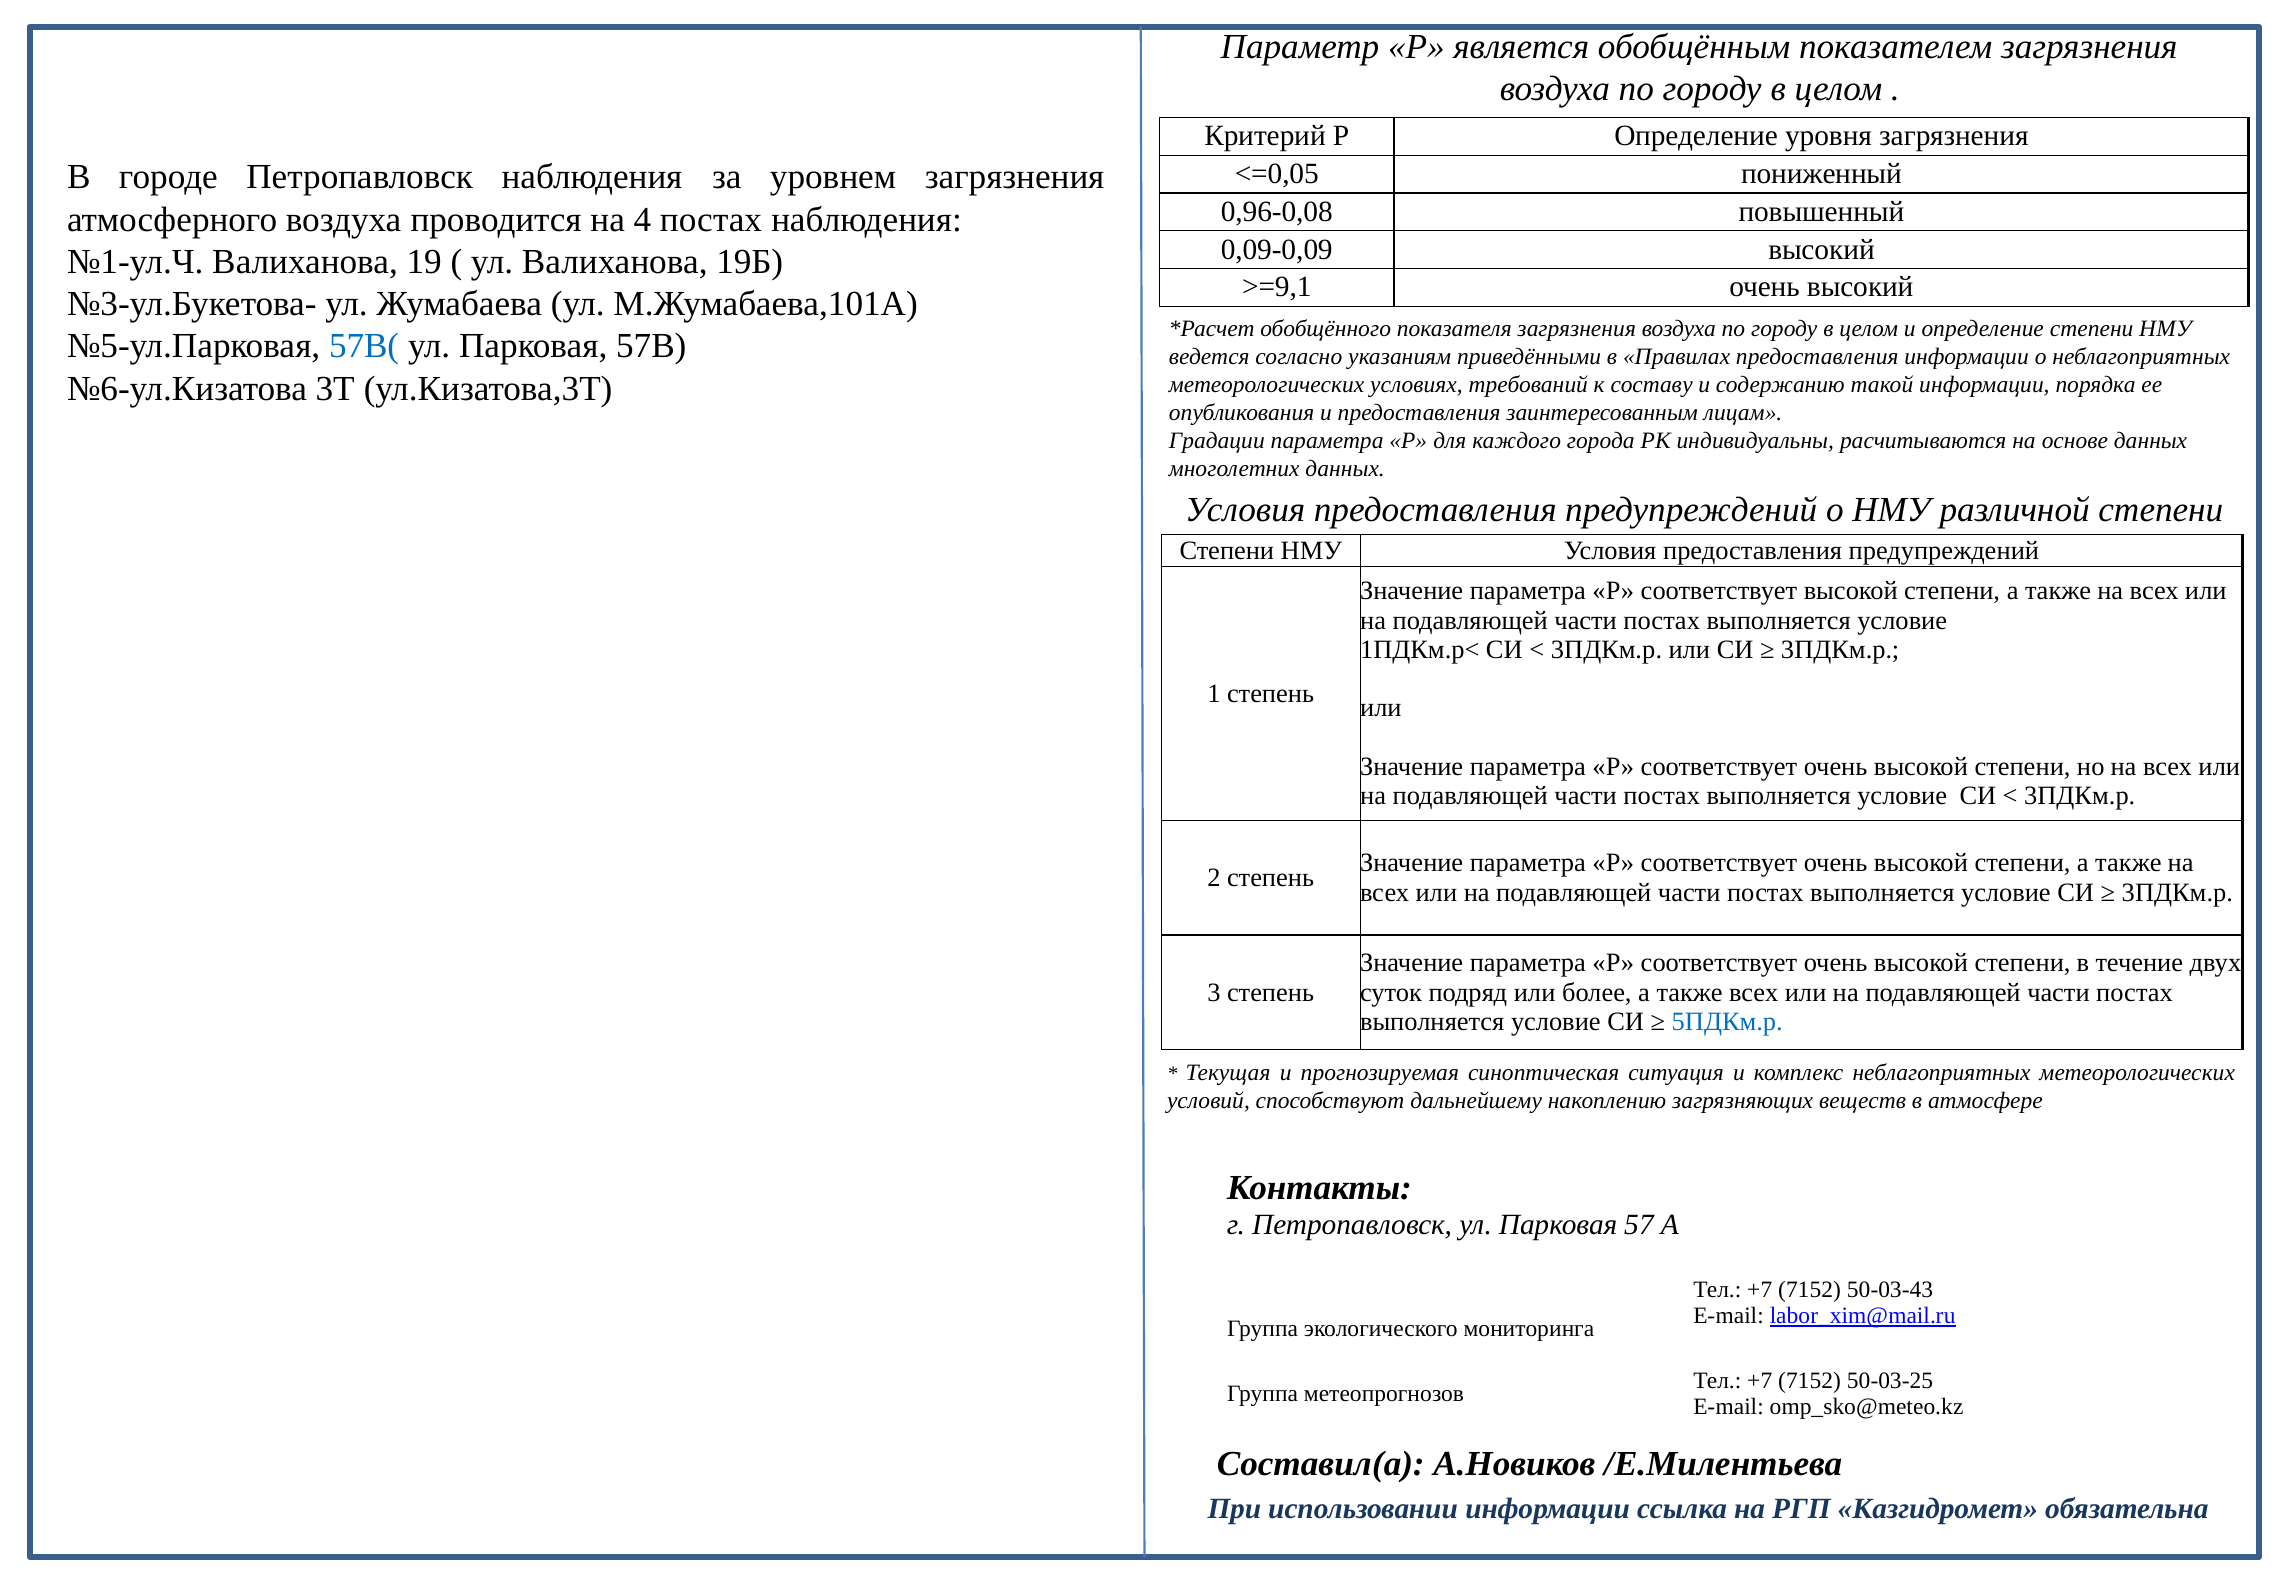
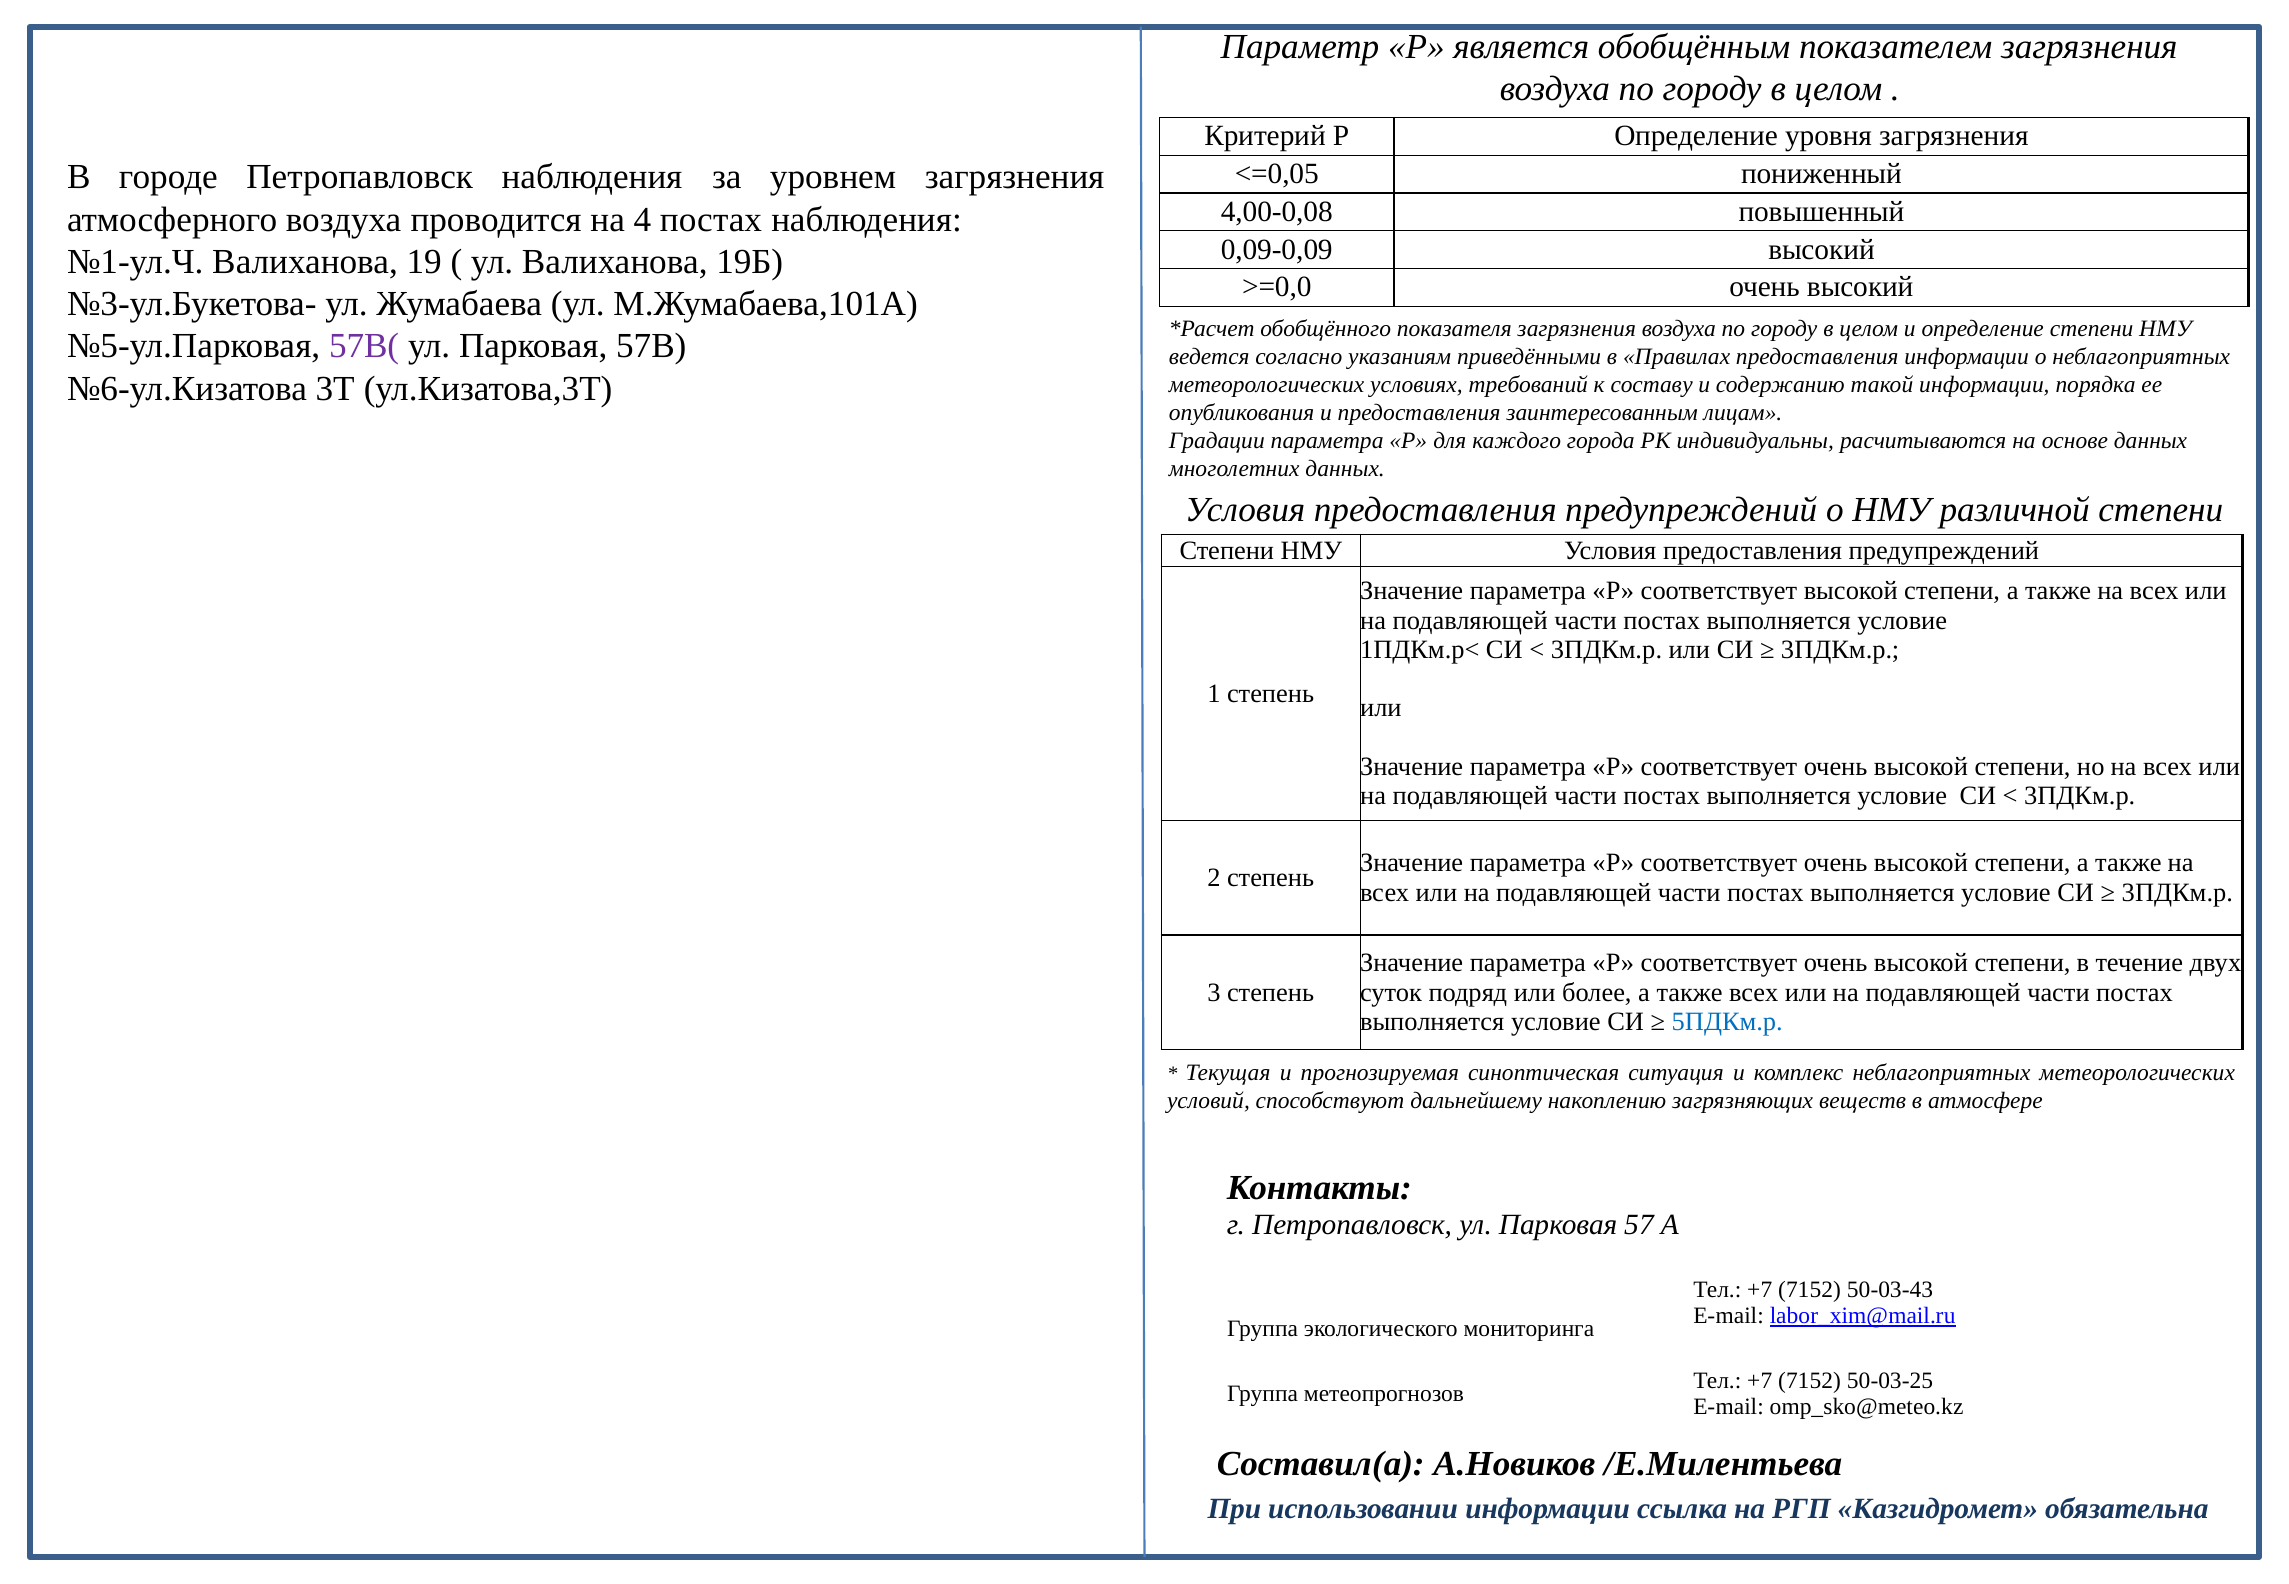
0,96-0,08: 0,96-0,08 -> 4,00-0,08
>=9,1: >=9,1 -> >=0,0
57В( colour: blue -> purple
